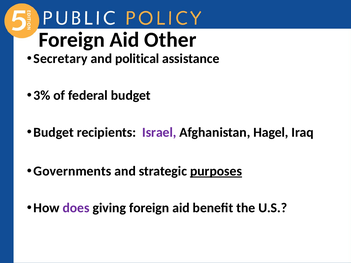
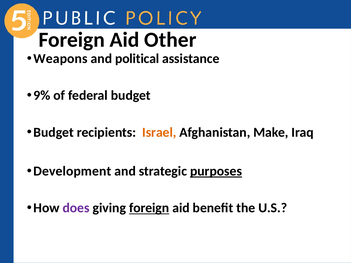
Secretary: Secretary -> Weapons
3%: 3% -> 9%
Israel colour: purple -> orange
Hagel: Hagel -> Make
Governments: Governments -> Development
foreign at (149, 208) underline: none -> present
